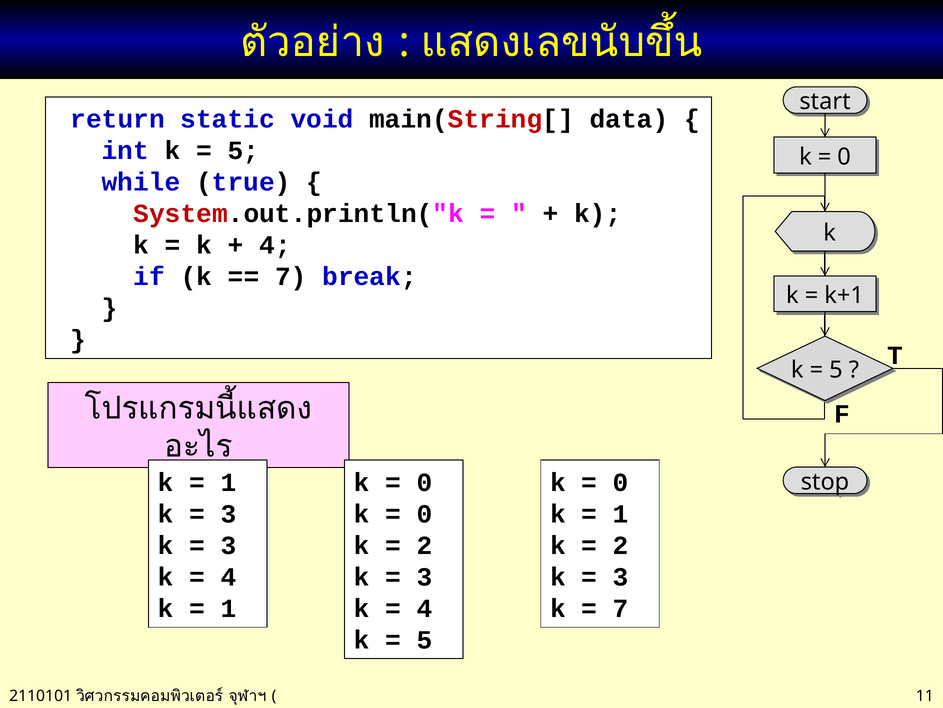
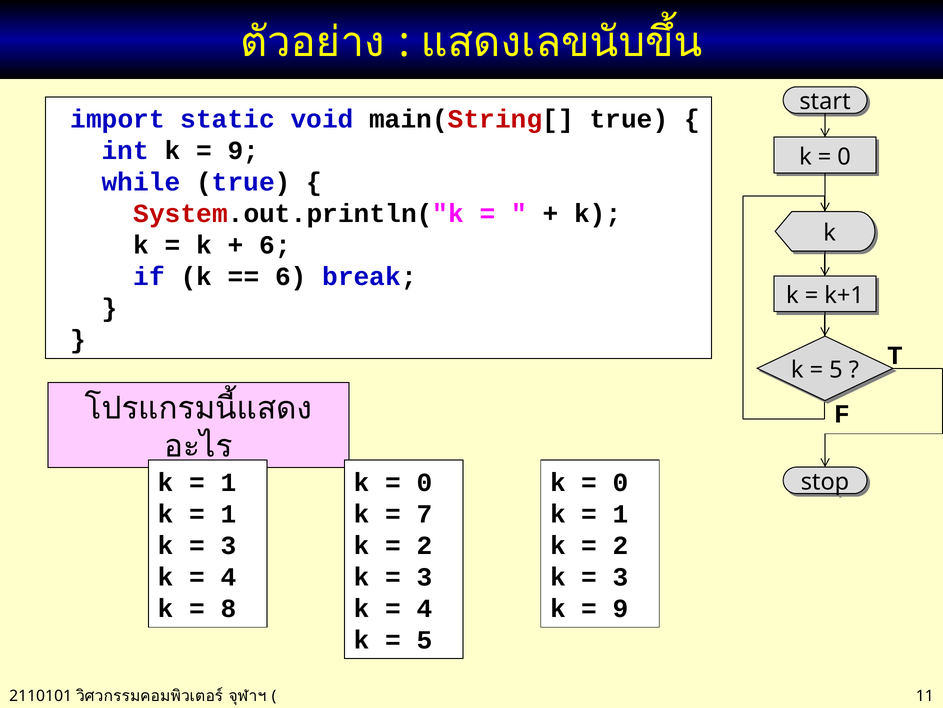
return: return -> import
main(String[ data: data -> true
5 at (243, 151): 5 -> 9
4 at (275, 245): 4 -> 6
7 at (291, 276): 7 -> 6
3 at (228, 514): 3 -> 1
0 at (425, 514): 0 -> 7
1 at (228, 608): 1 -> 8
7 at (621, 608): 7 -> 9
